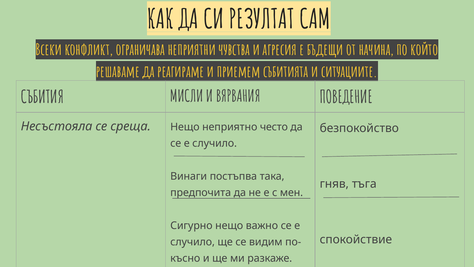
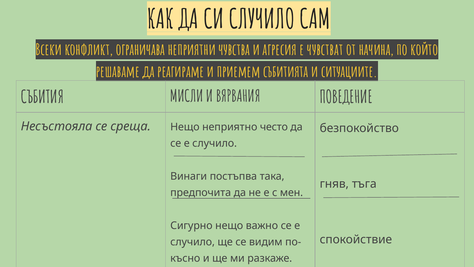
СИ РЕЗУЛТАТ: РЕЗУЛТАТ -> СЛУЧИЛО
бъдещи: бъдещи -> чувстват
